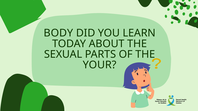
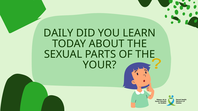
BODY: BODY -> DAILY
